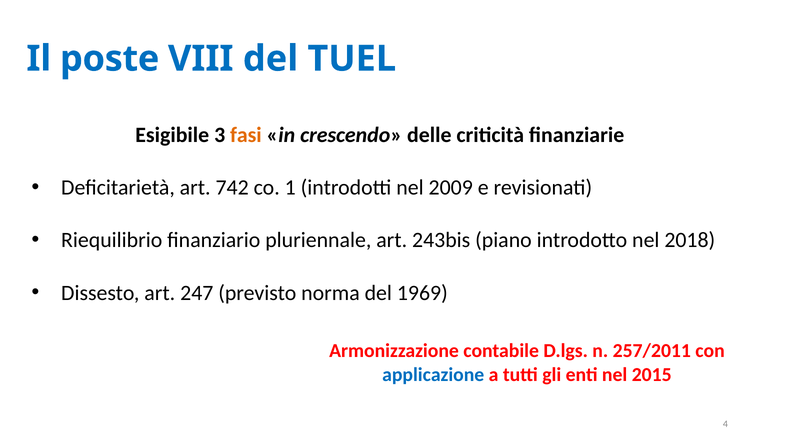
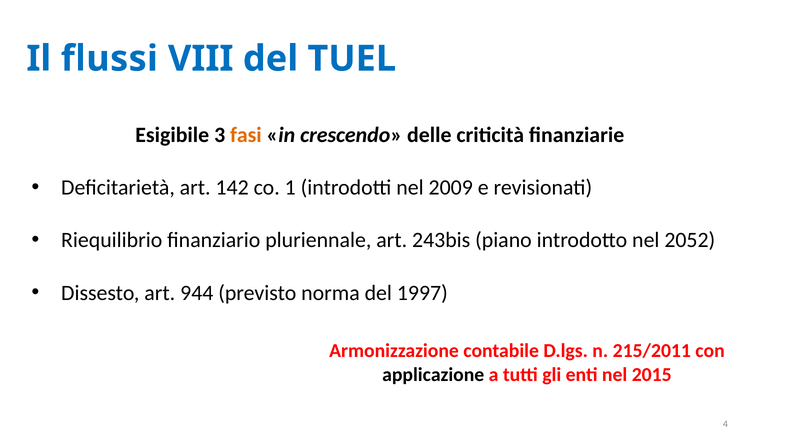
poste: poste -> flussi
742: 742 -> 142
2018: 2018 -> 2052
247: 247 -> 944
1969: 1969 -> 1997
257/2011: 257/2011 -> 215/2011
applicazione colour: blue -> black
